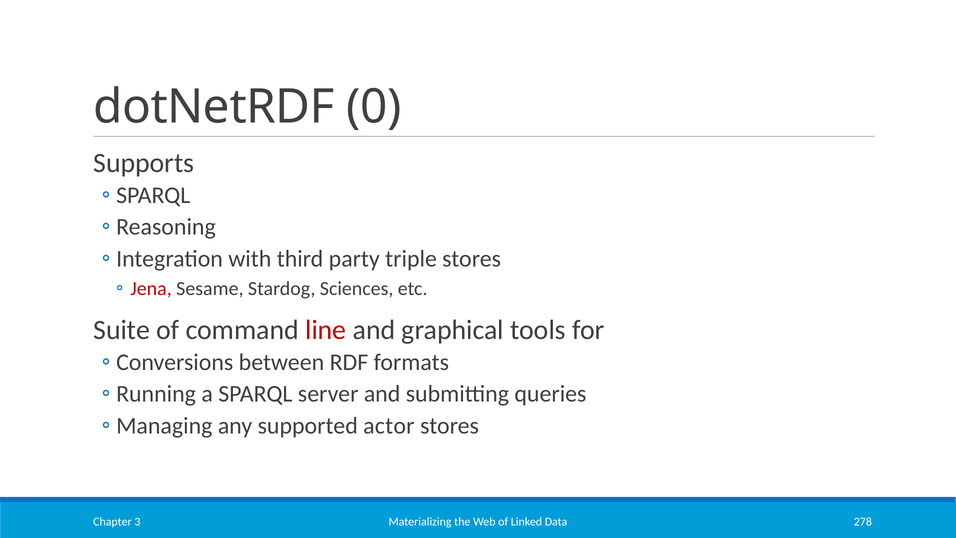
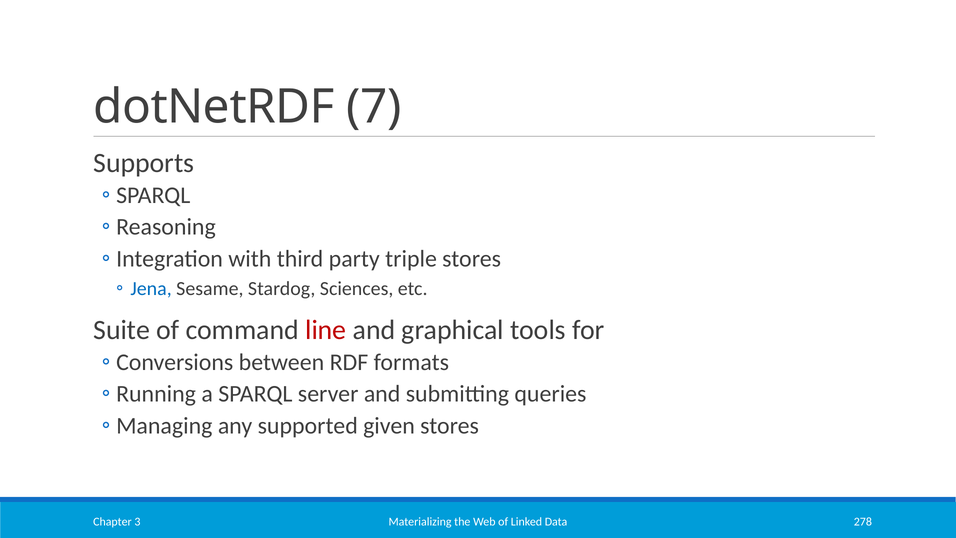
0: 0 -> 7
Jena colour: red -> blue
actor: actor -> given
